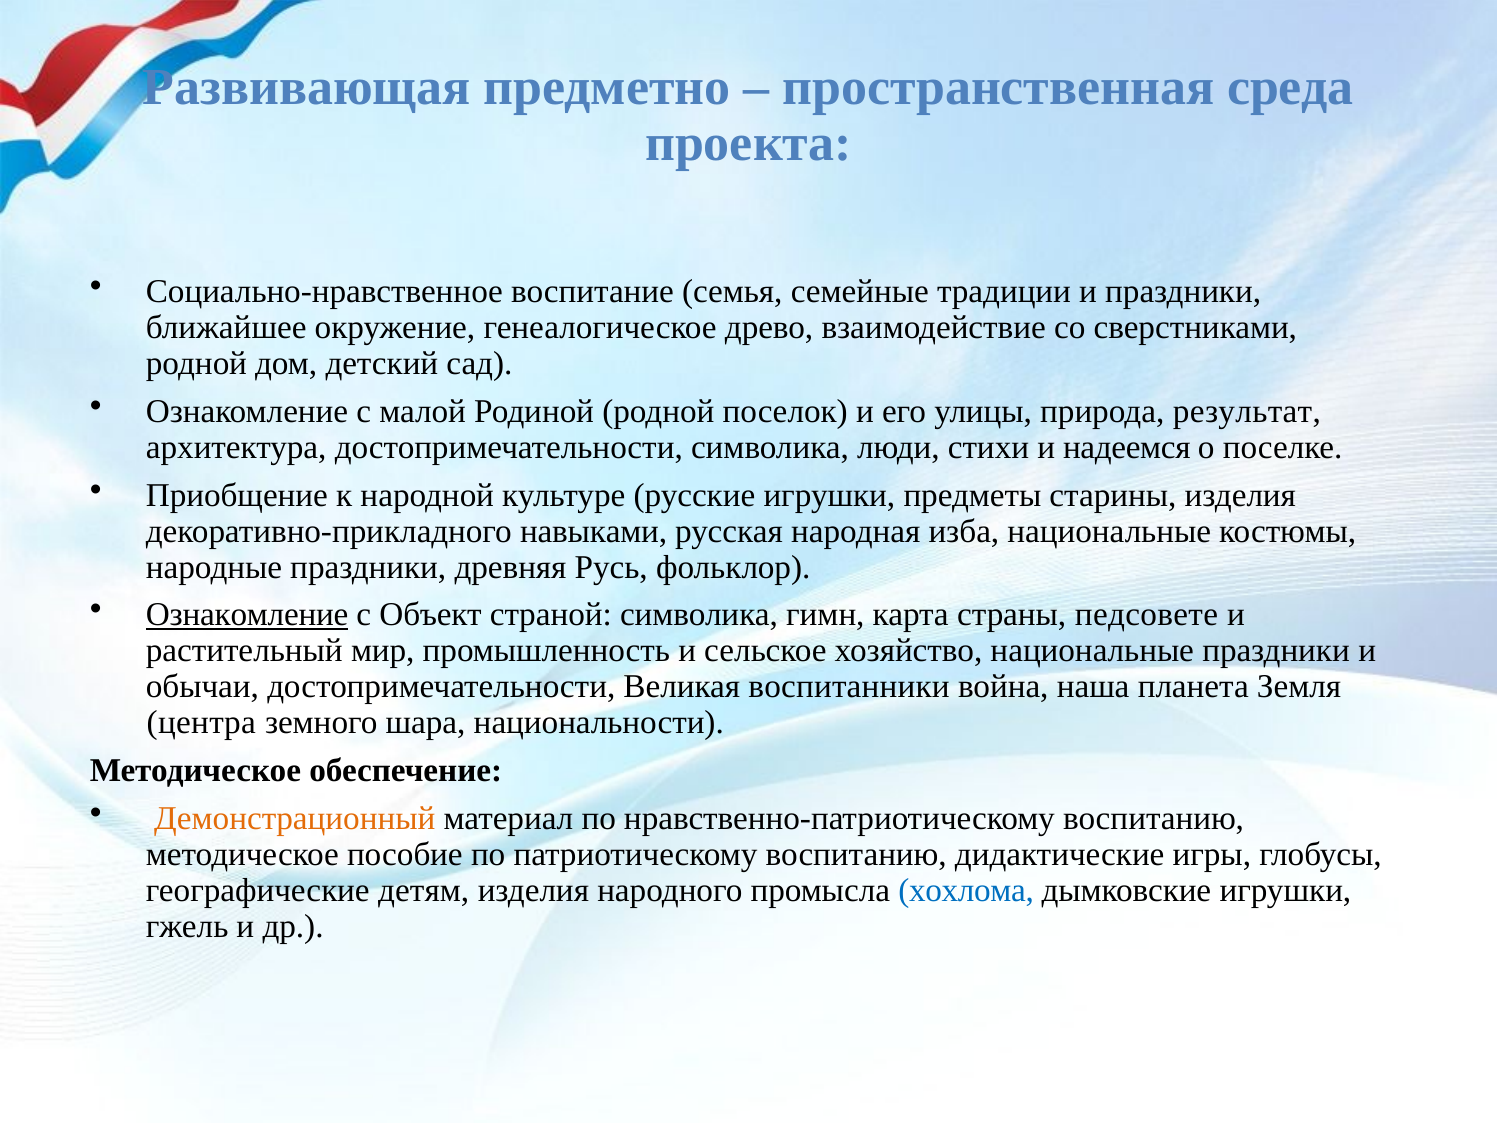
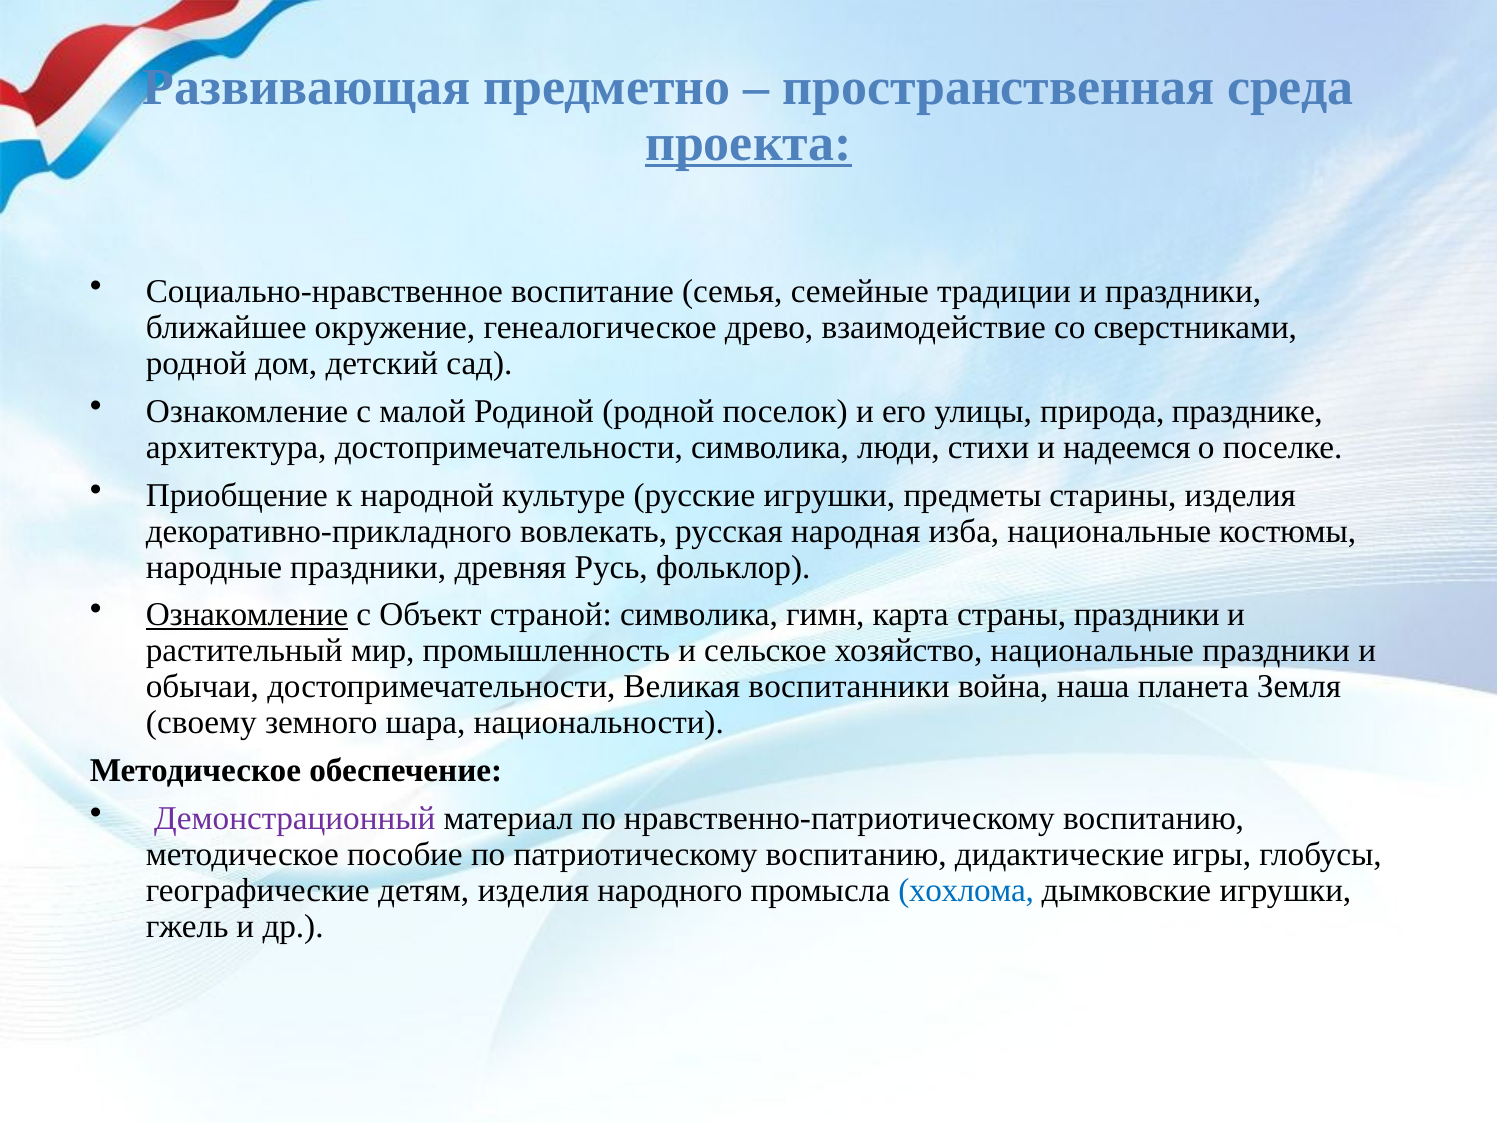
проекта underline: none -> present
результат: результат -> празднике
навыками: навыками -> вовлекать
страны педсовете: педсовете -> праздники
центра: центра -> своему
Демонстрационный colour: orange -> purple
